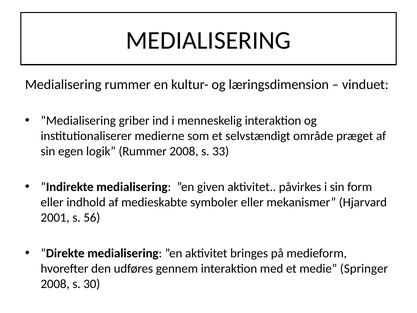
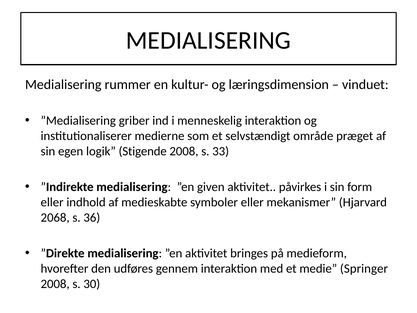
logik Rummer: Rummer -> Stigende
2001: 2001 -> 2068
56: 56 -> 36
